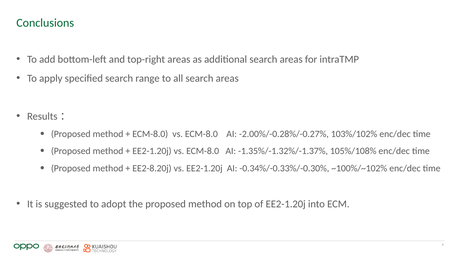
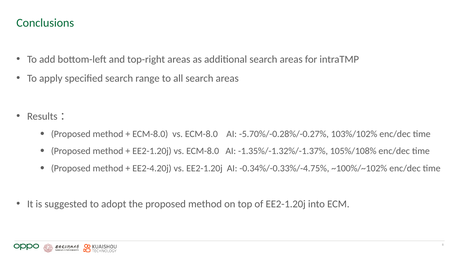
-2.00%/-0.28%/-0.27%: -2.00%/-0.28%/-0.27% -> -5.70%/-0.28%/-0.27%
EE2-8.20j: EE2-8.20j -> EE2-4.20j
-0.34%/-0.33%/-0.30%: -0.34%/-0.33%/-0.30% -> -0.34%/-0.33%/-4.75%
